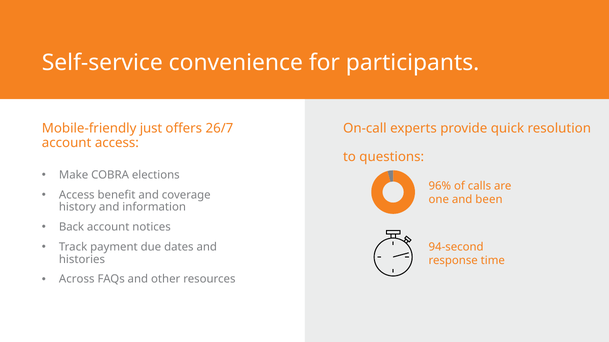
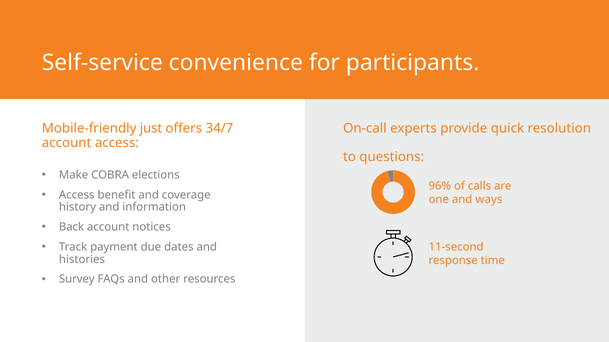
26/7: 26/7 -> 34/7
been: been -> ways
94-second: 94-second -> 11-second
Across: Across -> Survey
